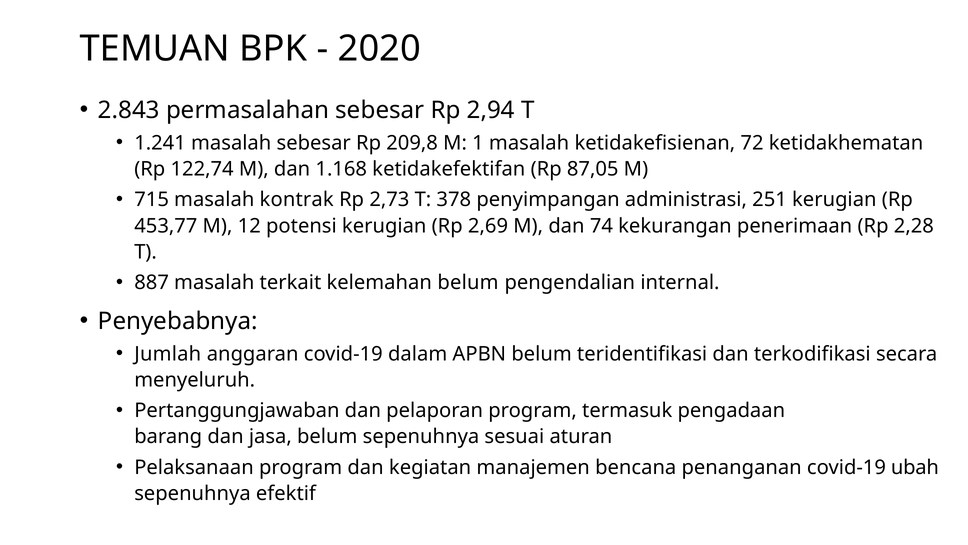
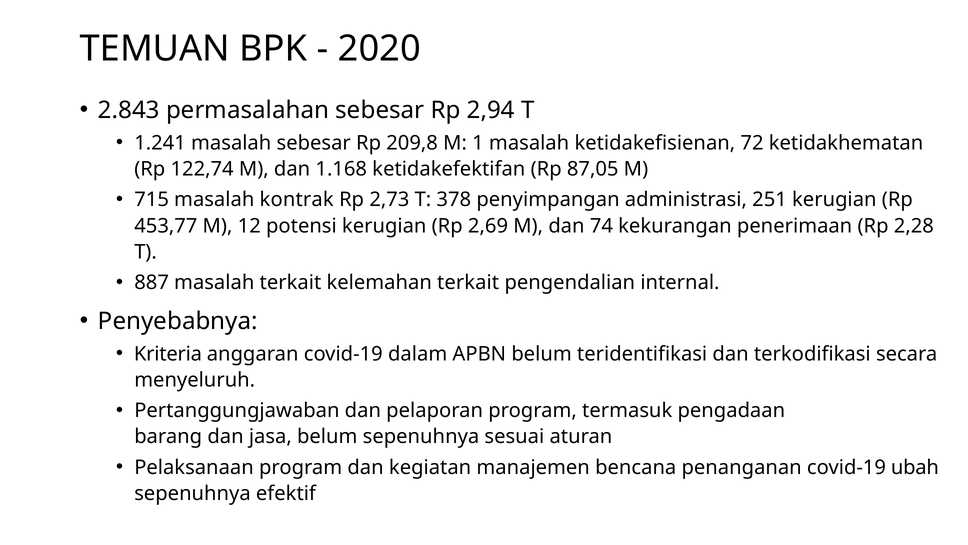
kelemahan belum: belum -> terkait
Jumlah: Jumlah -> Kriteria
